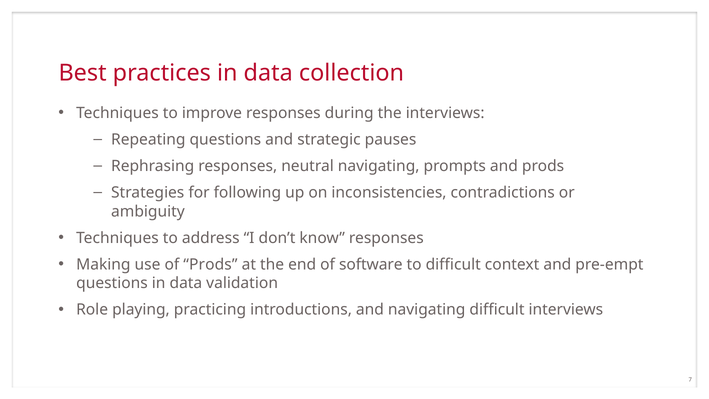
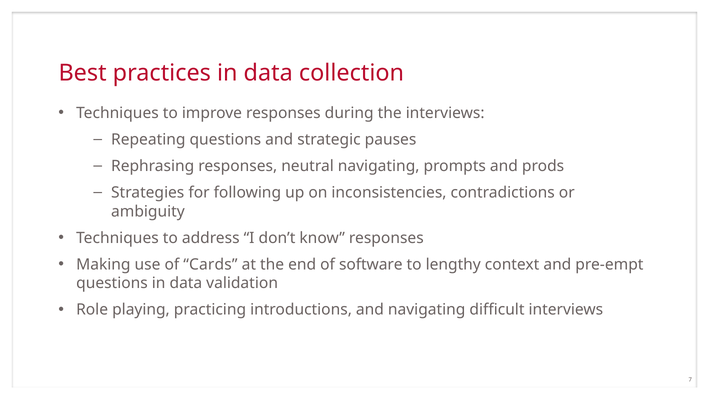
of Prods: Prods -> Cards
to difficult: difficult -> lengthy
